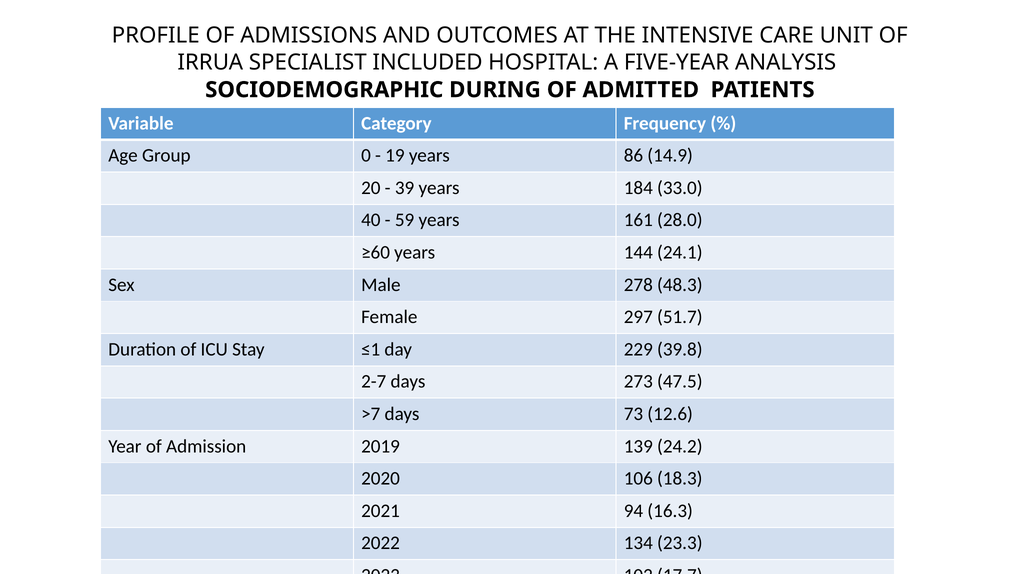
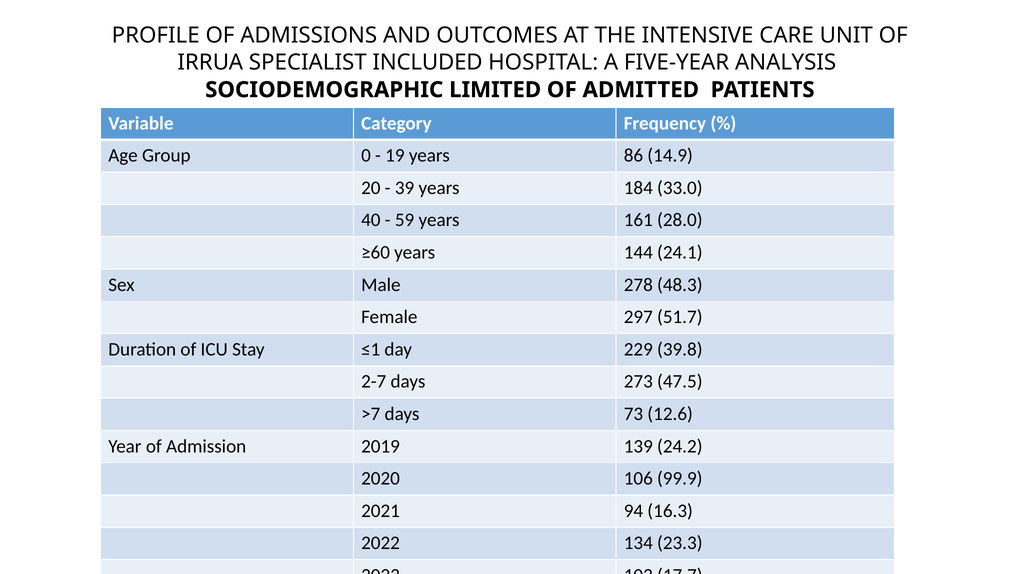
DURING: DURING -> LIMITED
18.3: 18.3 -> 99.9
